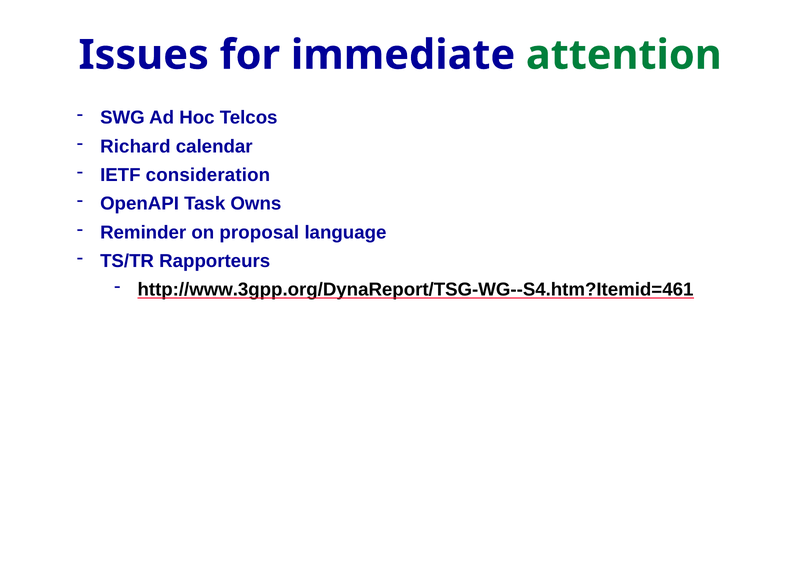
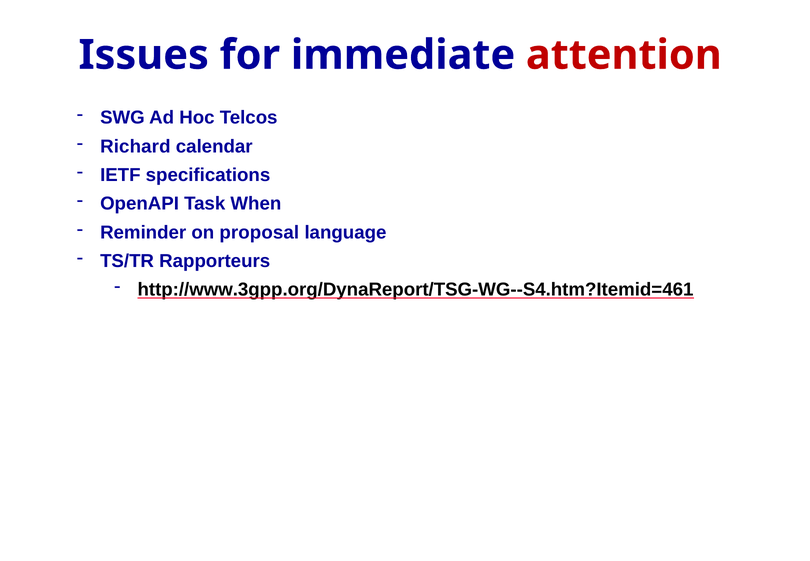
attention colour: green -> red
consideration: consideration -> specifications
Owns: Owns -> When
